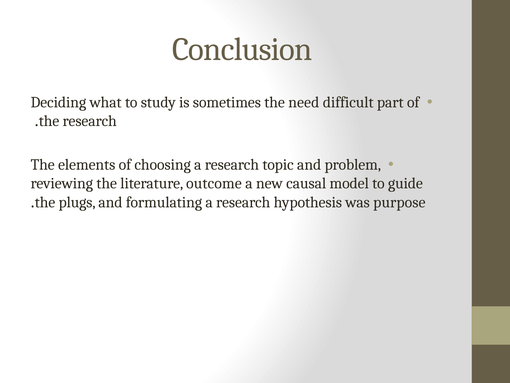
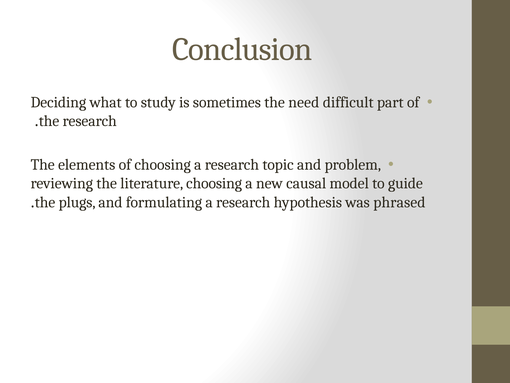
literature outcome: outcome -> choosing
purpose: purpose -> phrased
